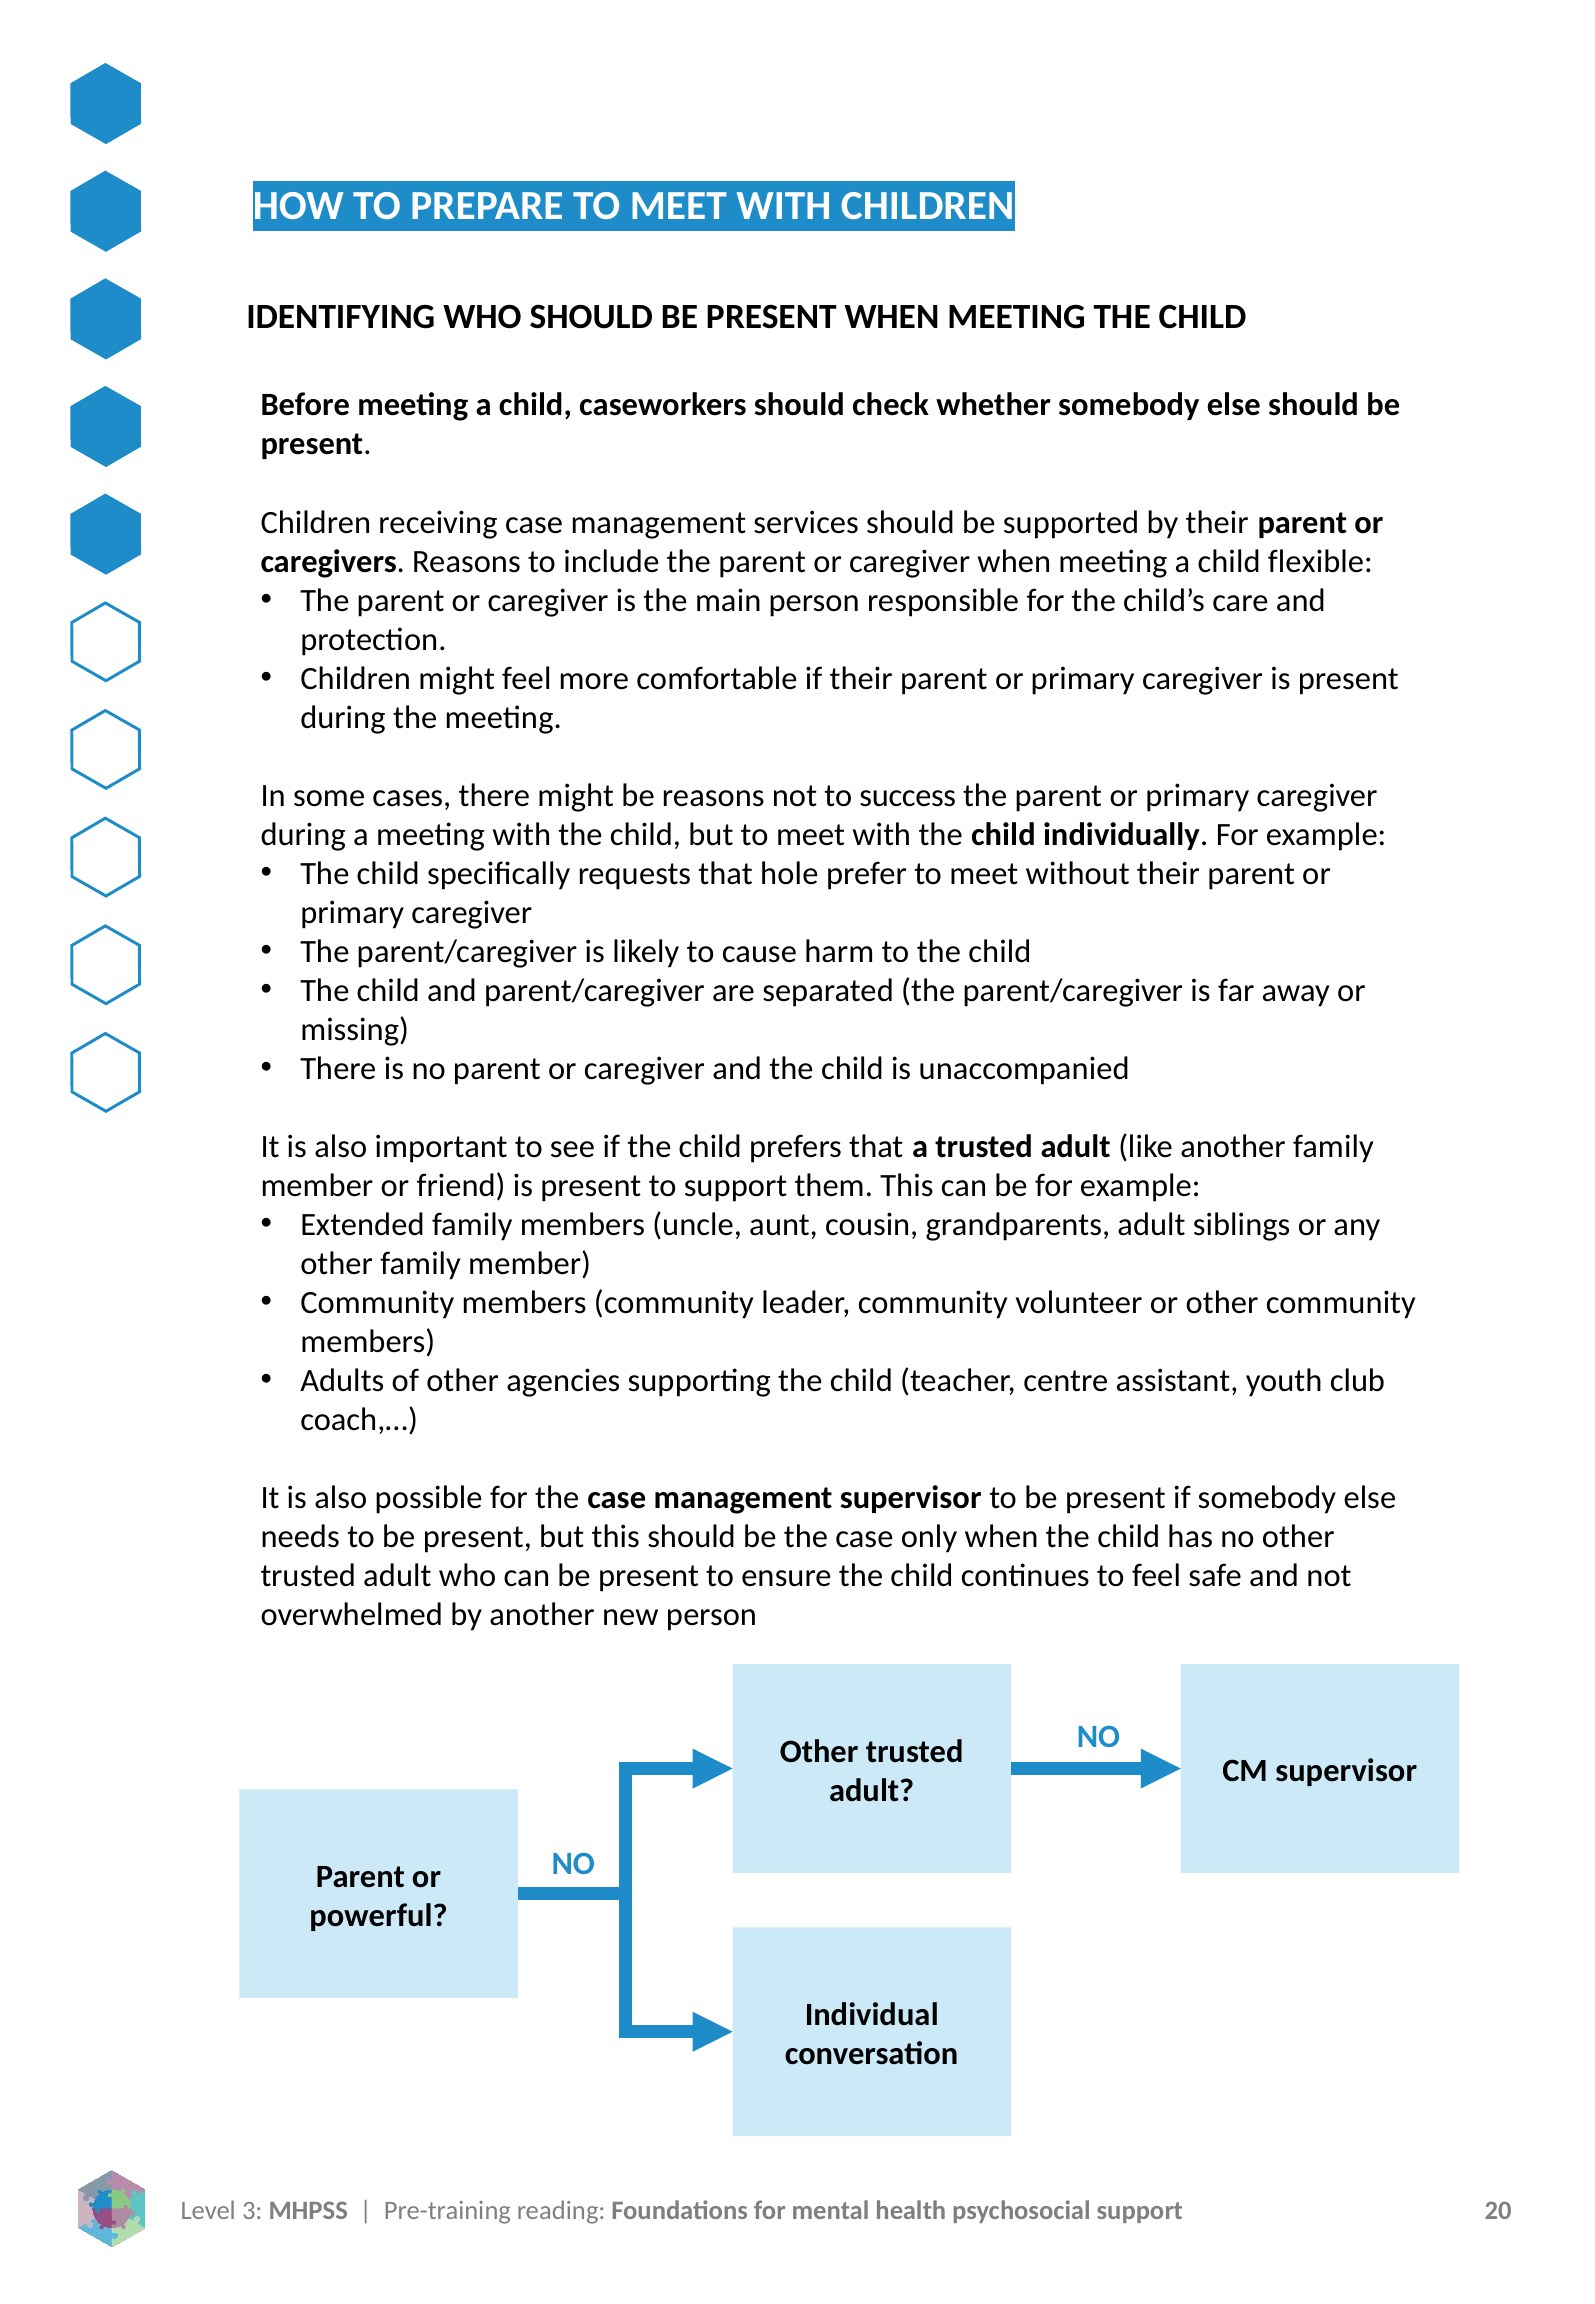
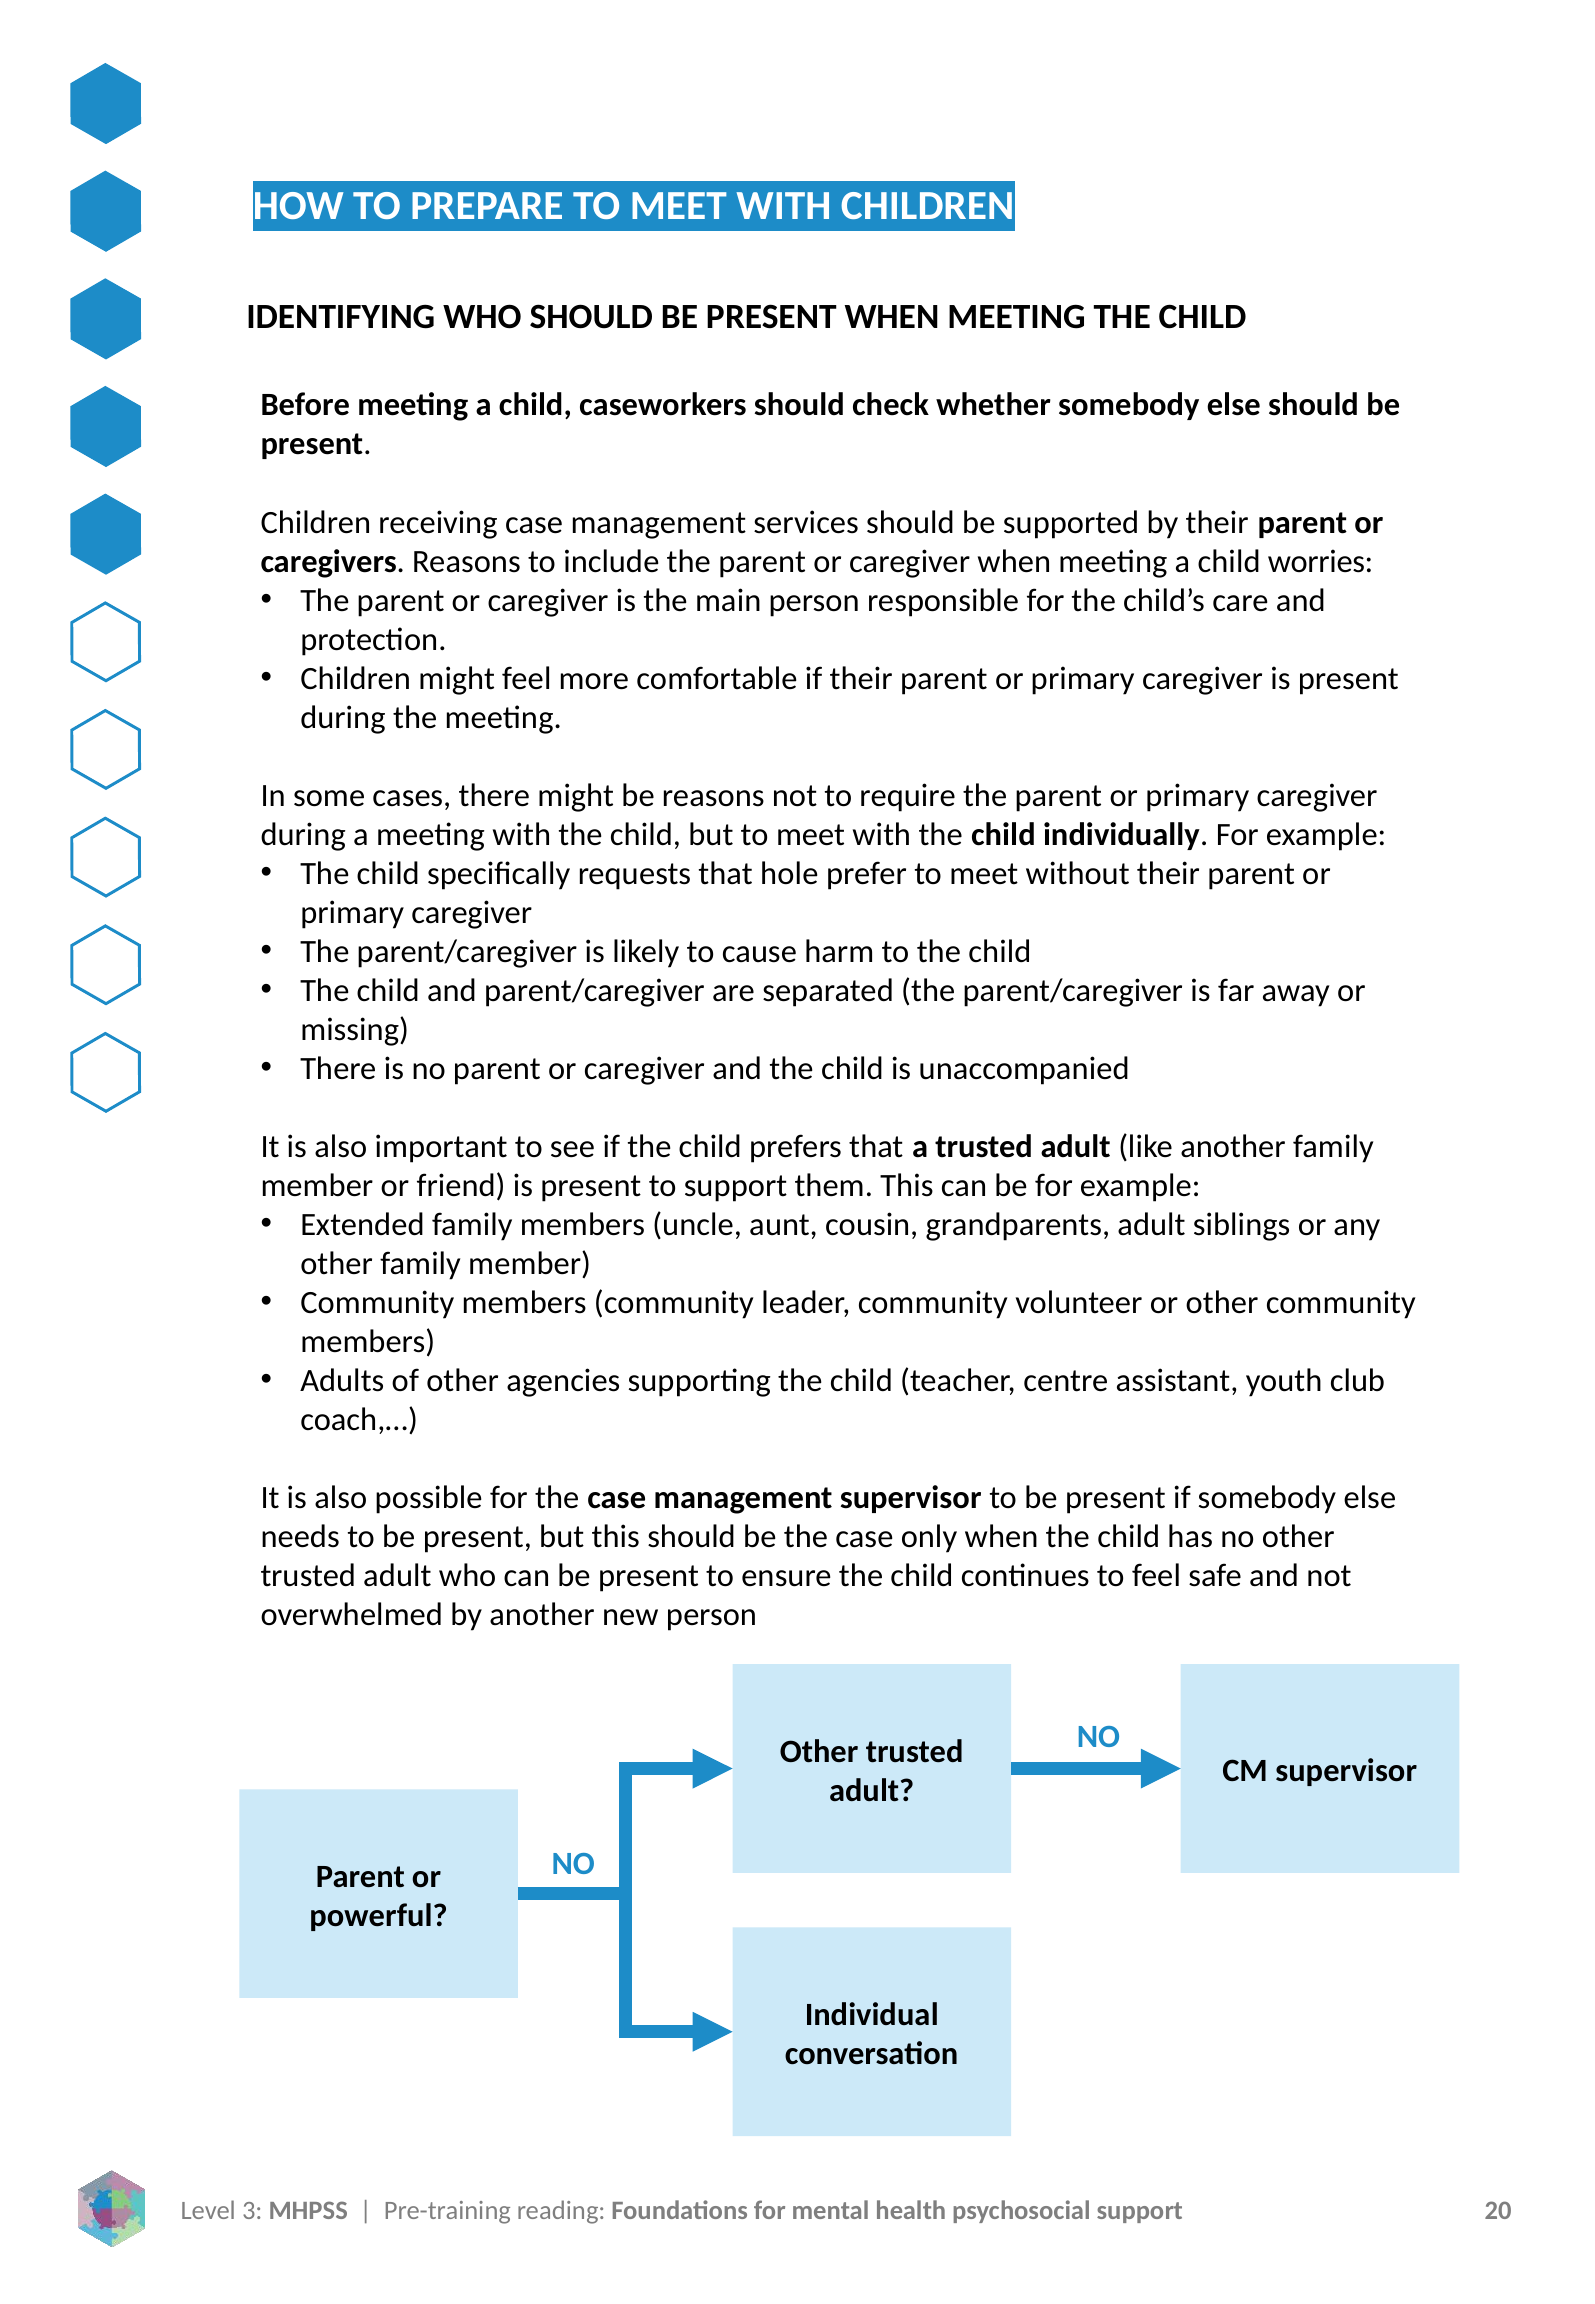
flexible: flexible -> worries
success: success -> require
